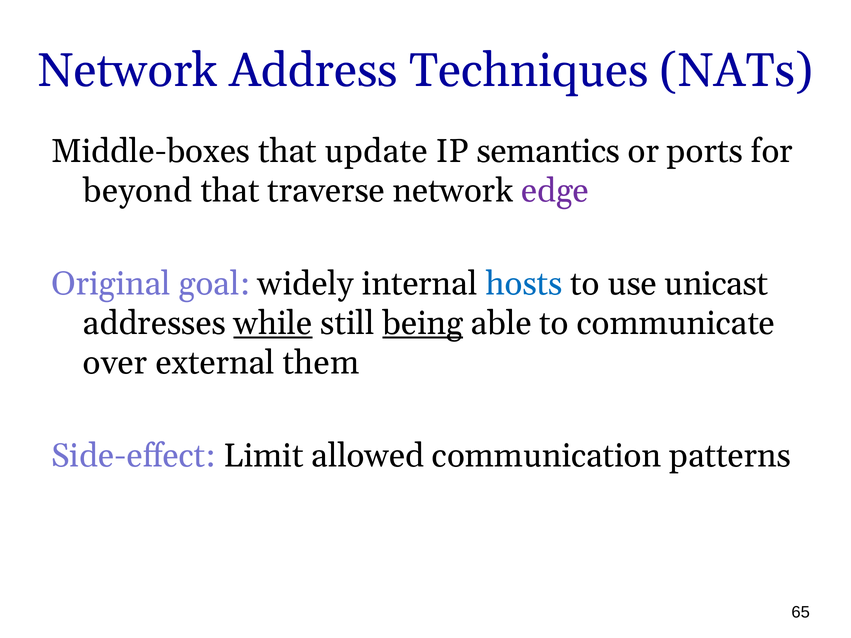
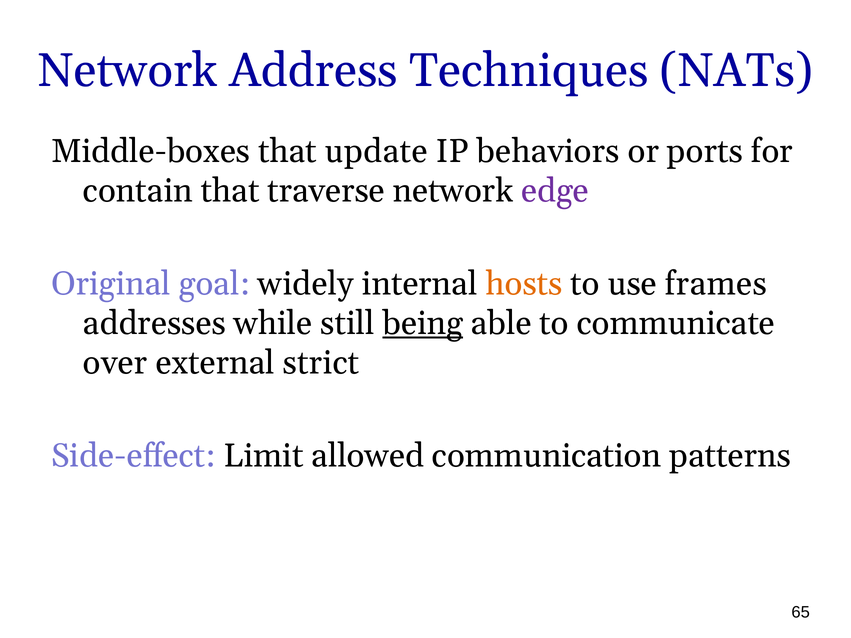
semantics: semantics -> behaviors
beyond: beyond -> contain
hosts colour: blue -> orange
unicast: unicast -> frames
while underline: present -> none
them: them -> strict
